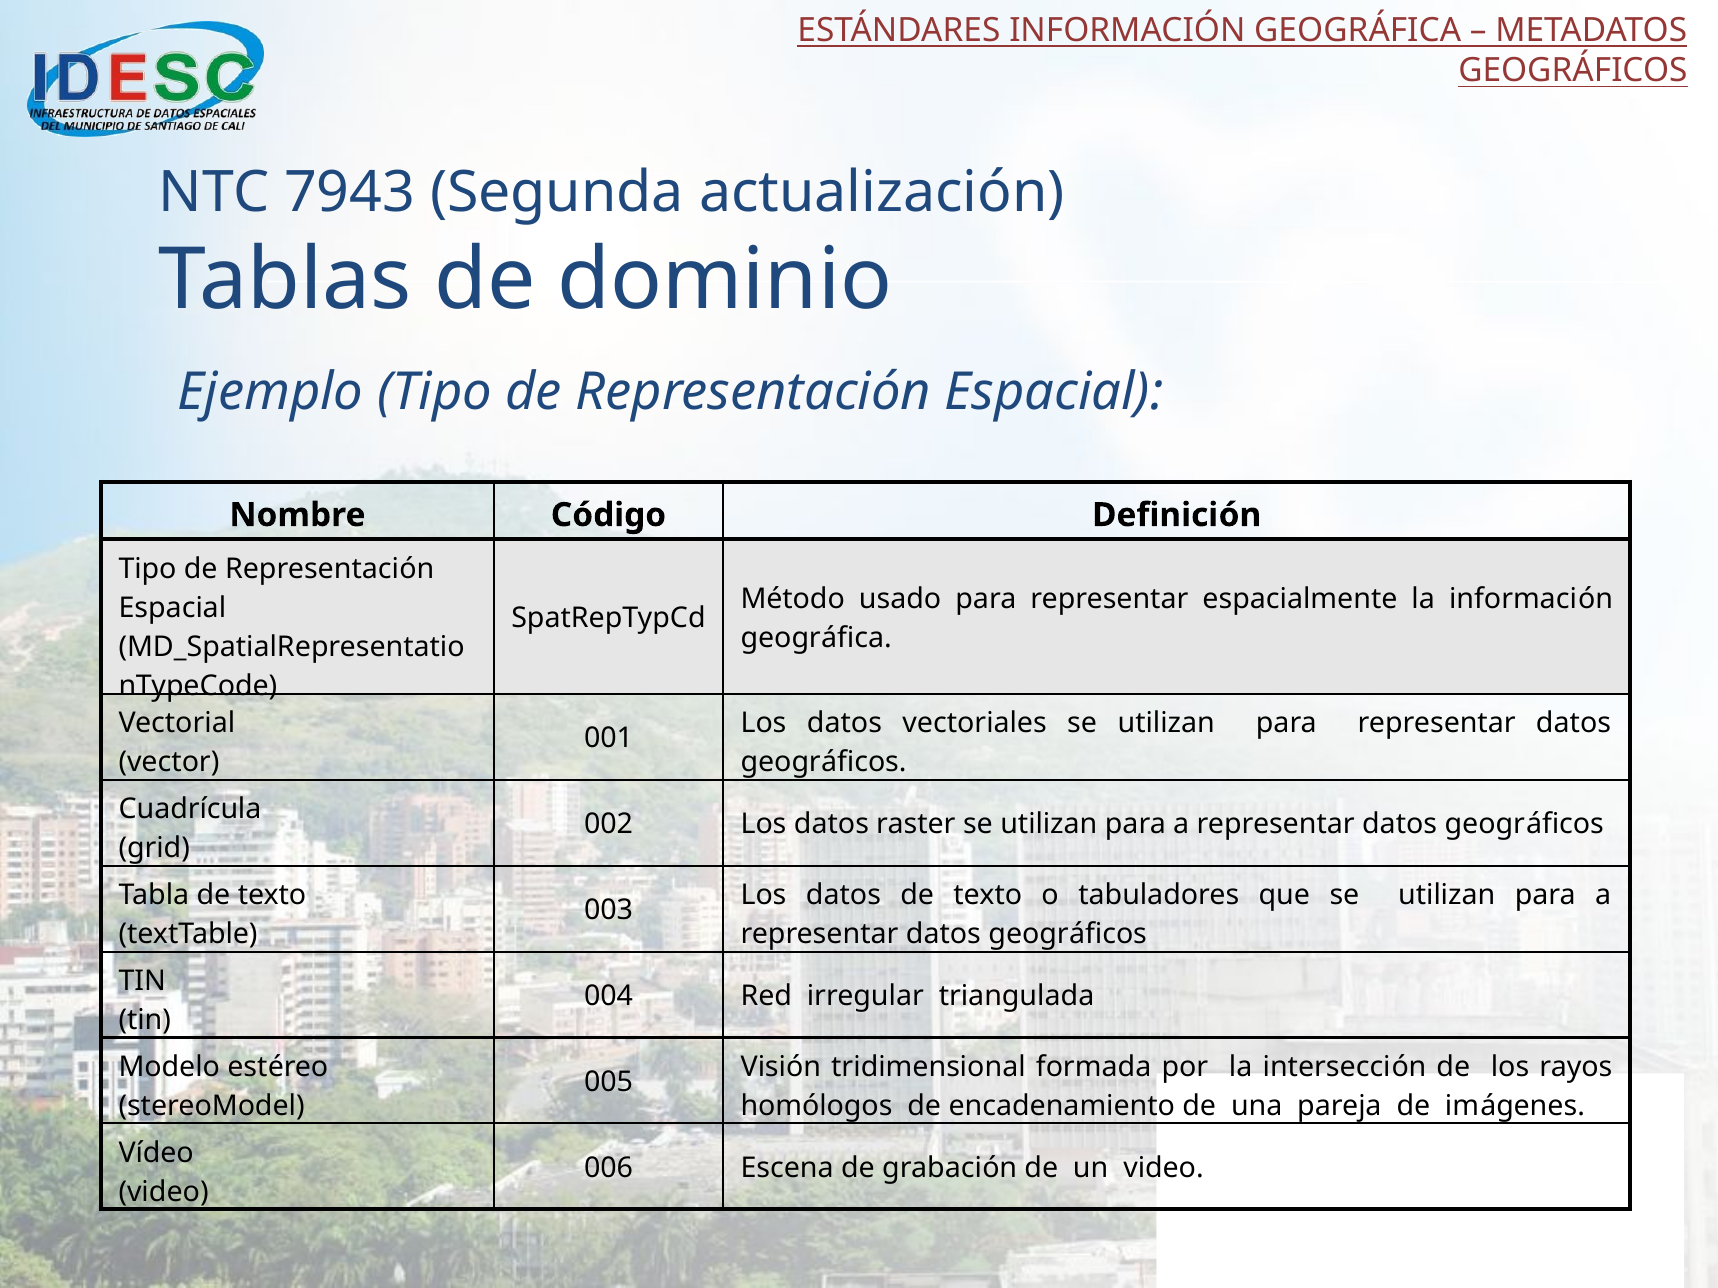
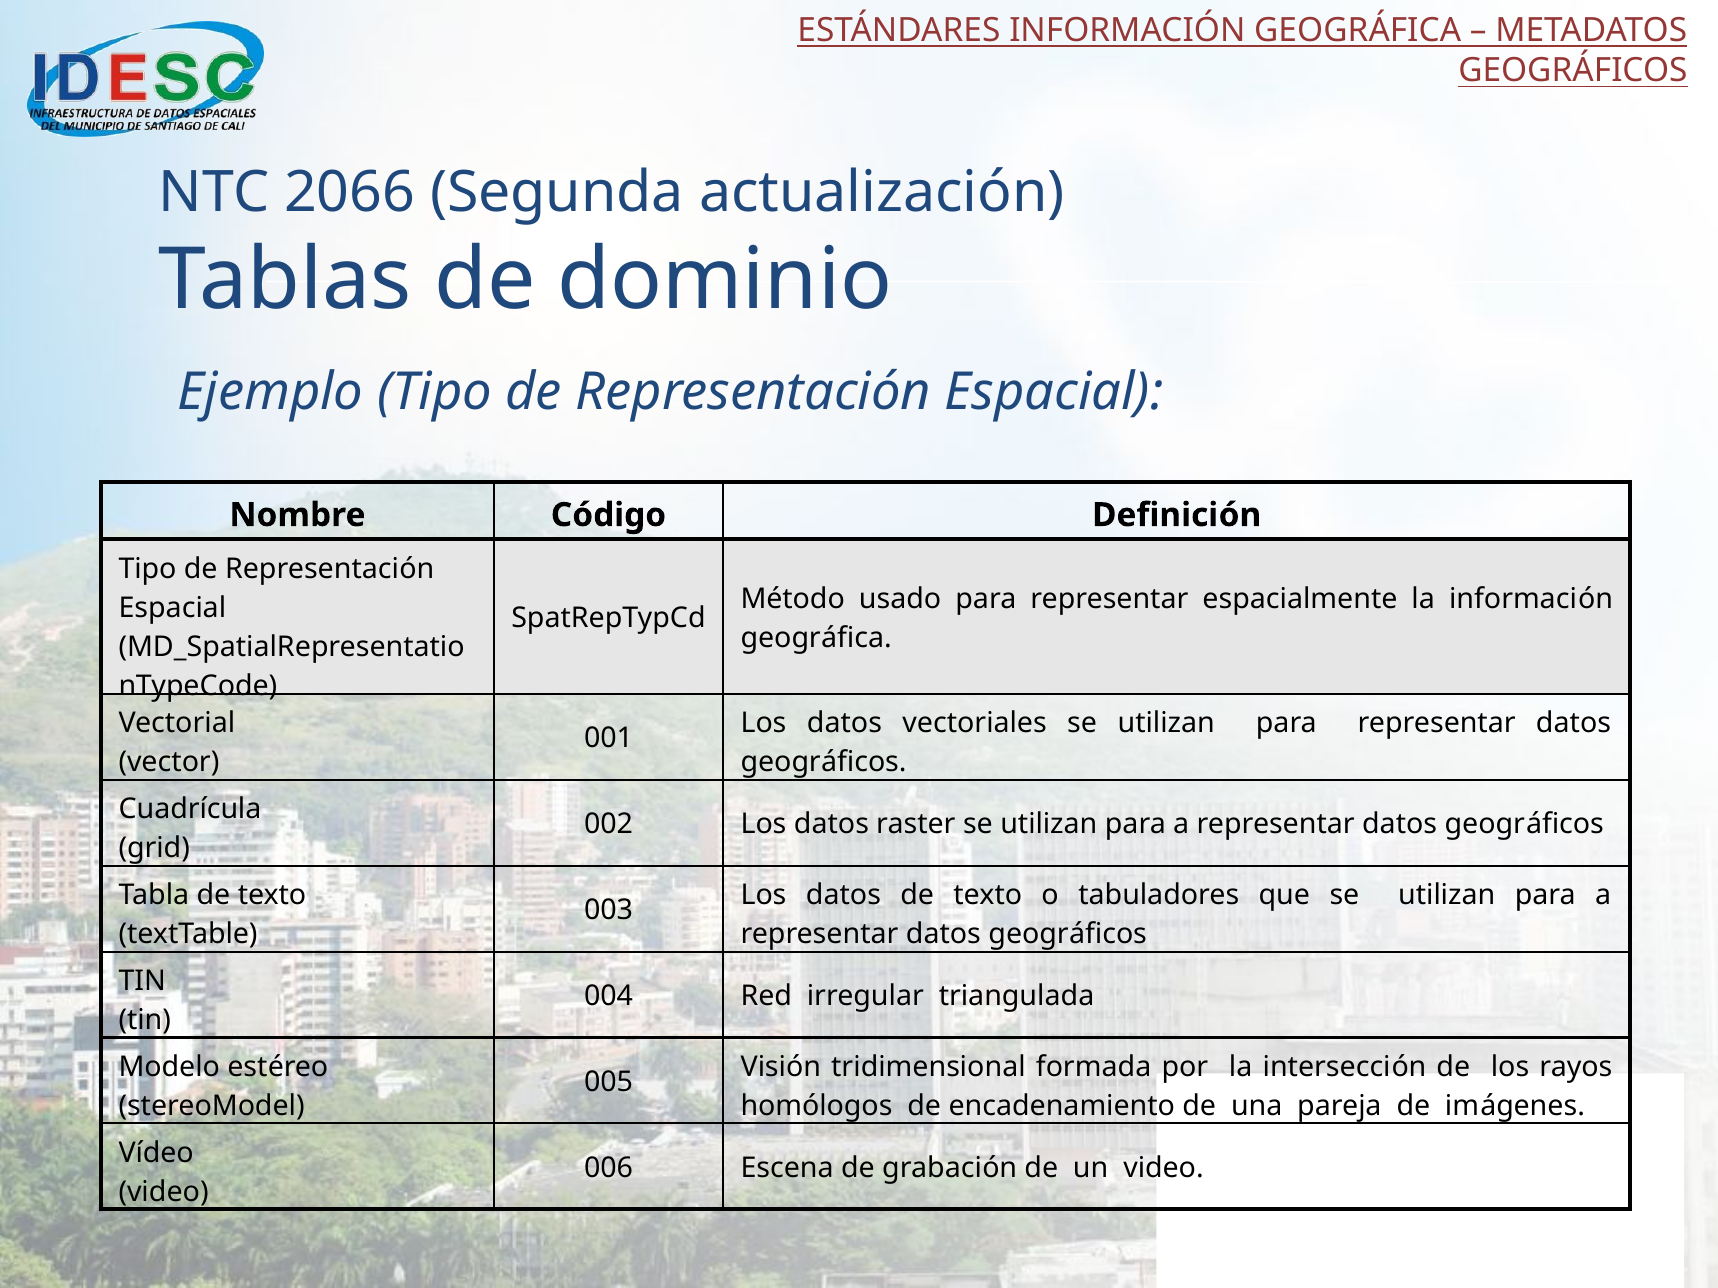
7943: 7943 -> 2066
